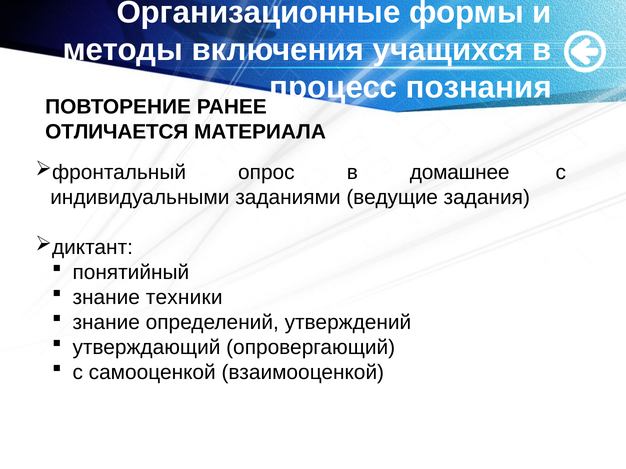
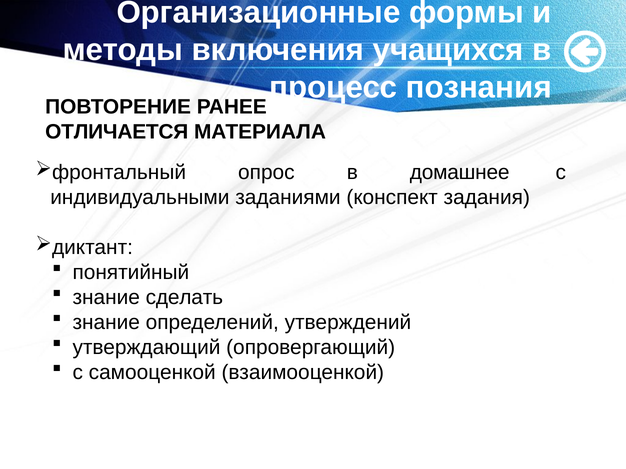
ведущие: ведущие -> конспект
техники: техники -> сделать
